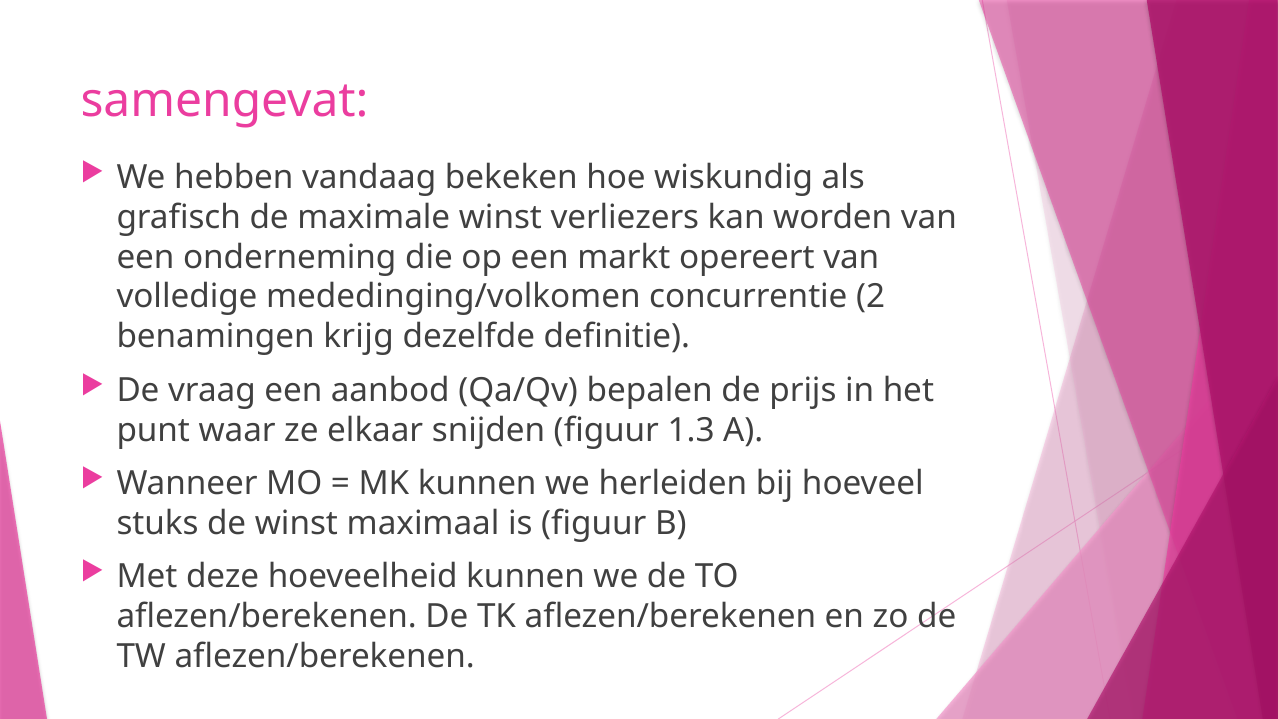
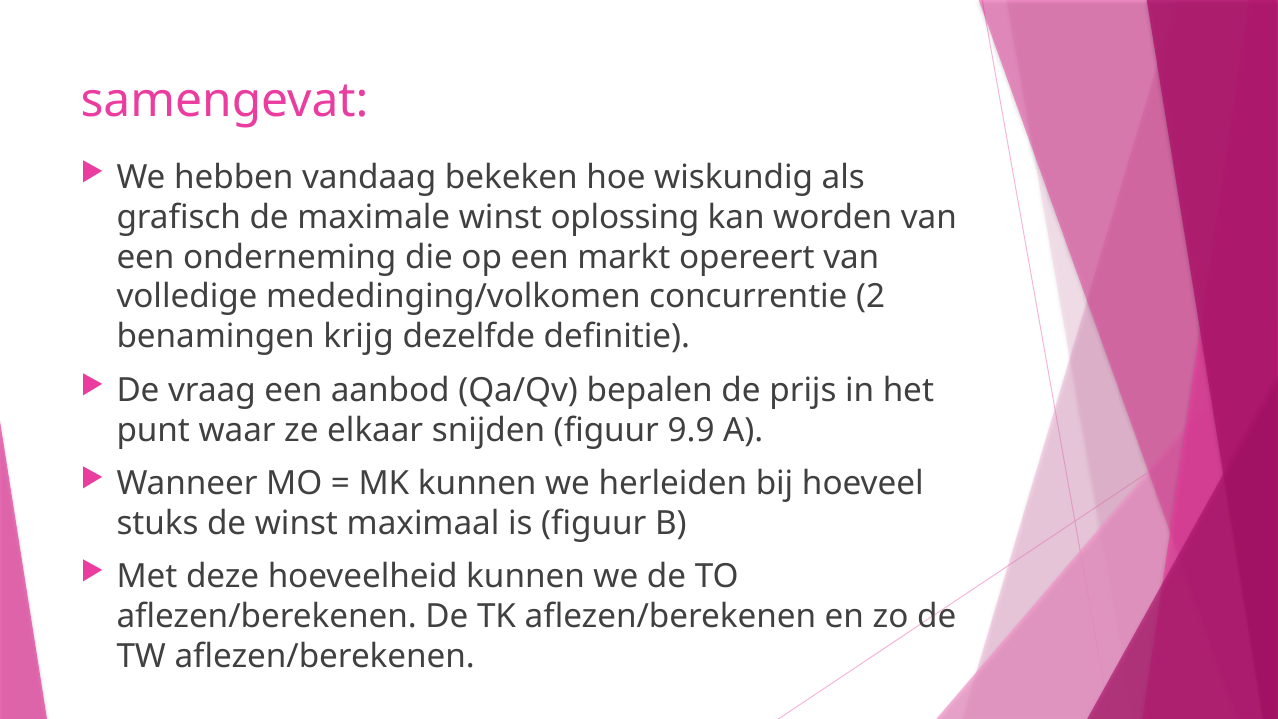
verliezers: verliezers -> oplossing
1.3: 1.3 -> 9.9
